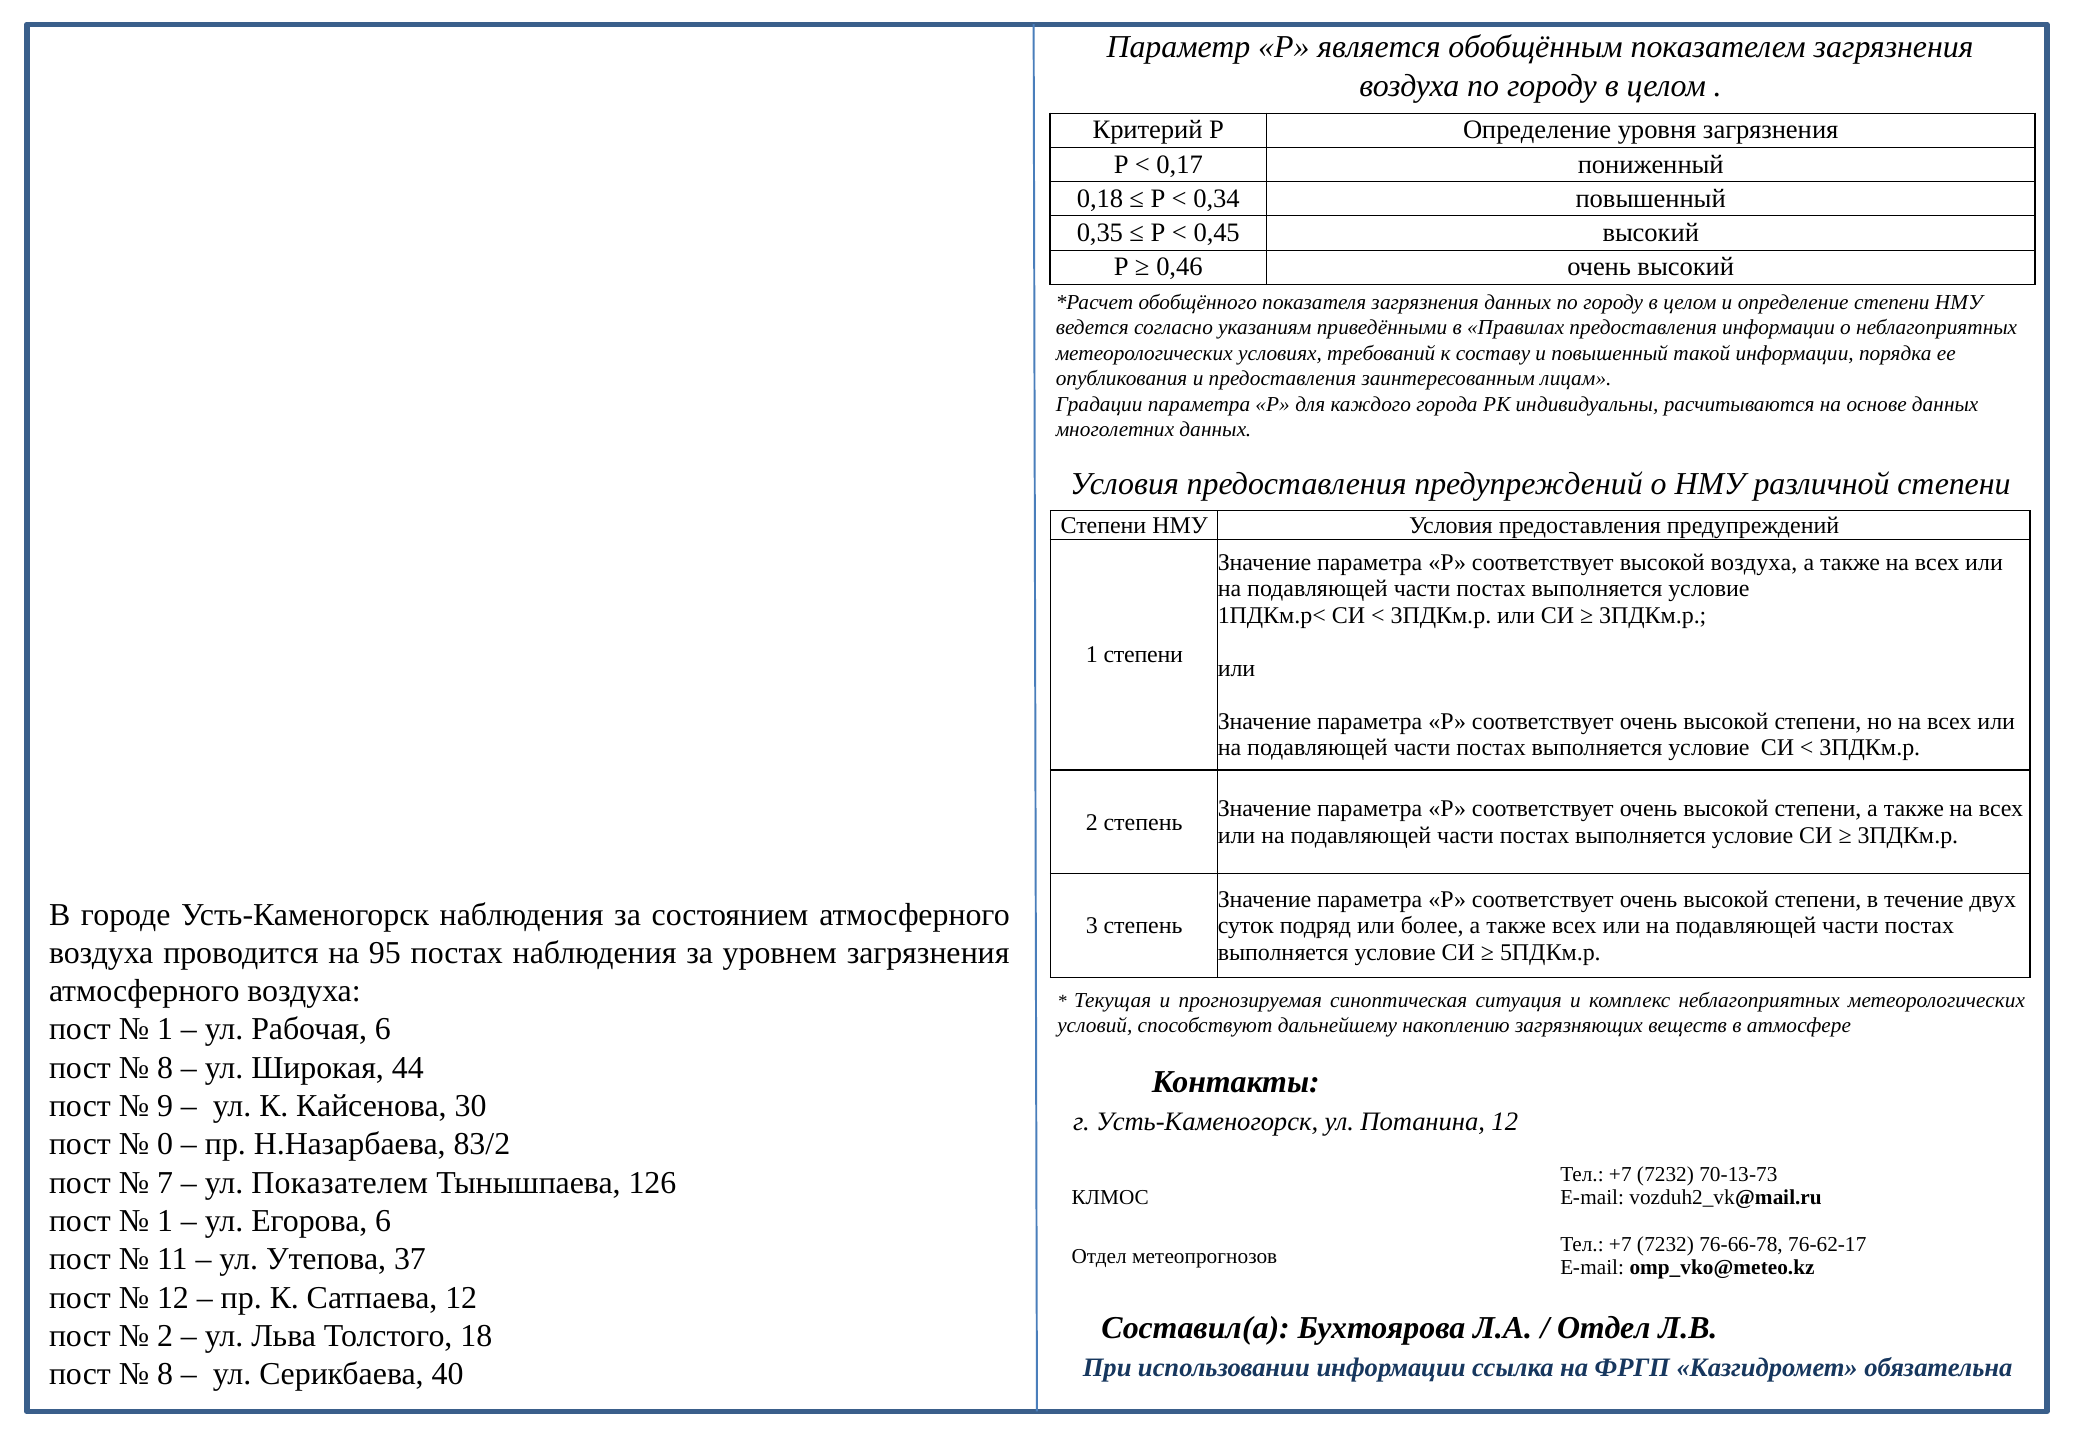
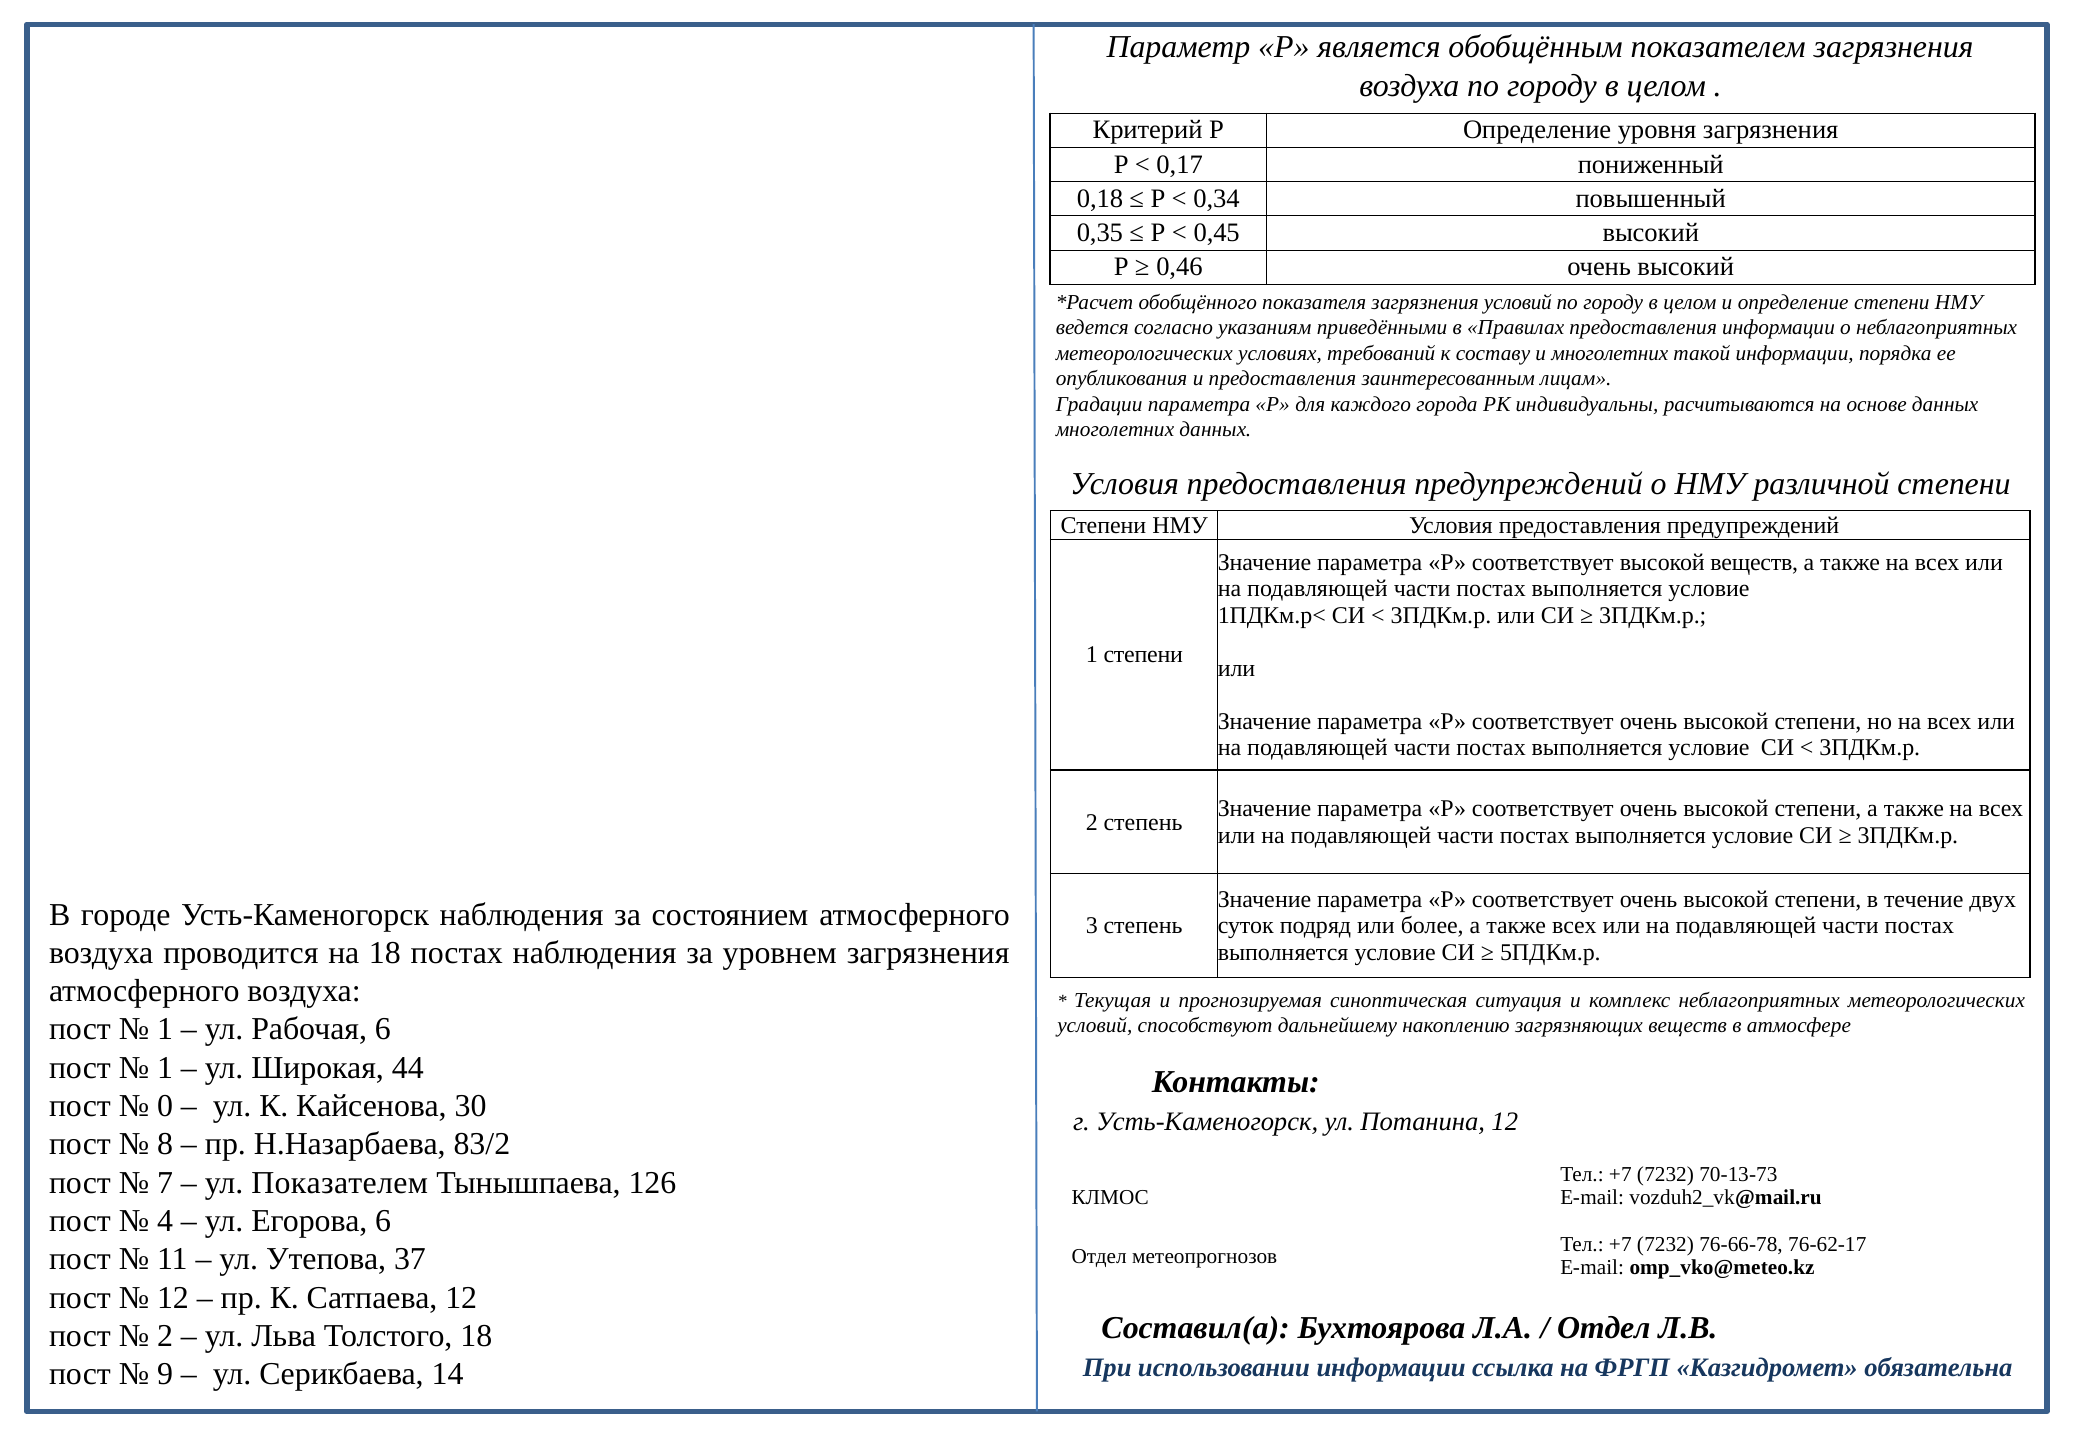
загрязнения данных: данных -> условий
и повышенный: повышенный -> многолетних
высокой воздуха: воздуха -> веществ
на 95: 95 -> 18
8 at (165, 1068): 8 -> 1
9: 9 -> 0
0: 0 -> 8
1 at (165, 1221): 1 -> 4
8 at (165, 1374): 8 -> 9
40: 40 -> 14
